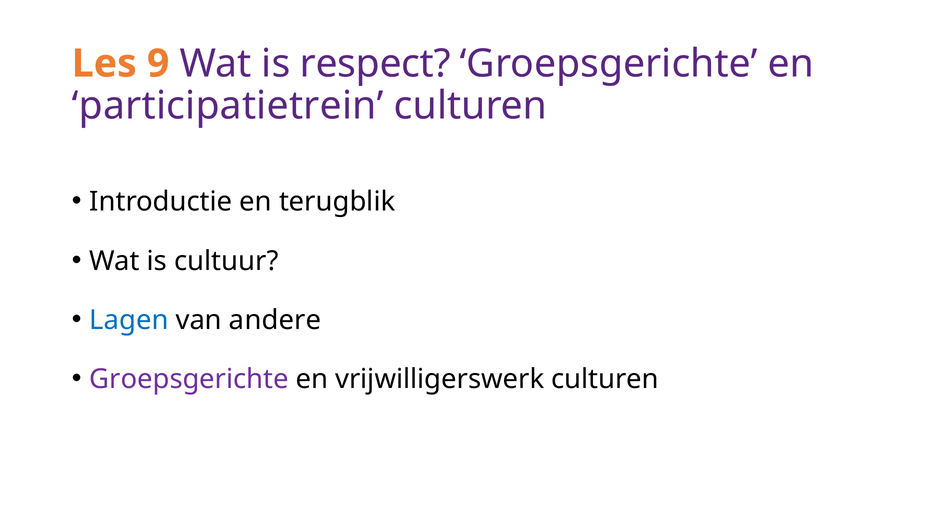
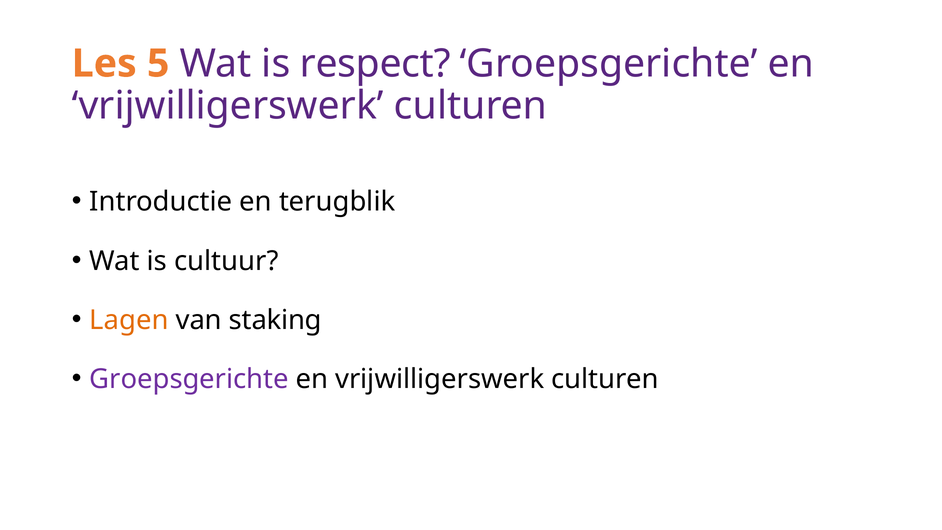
9: 9 -> 5
participatietrein at (228, 106): participatietrein -> vrijwilligerswerk
Lagen colour: blue -> orange
andere: andere -> staking
